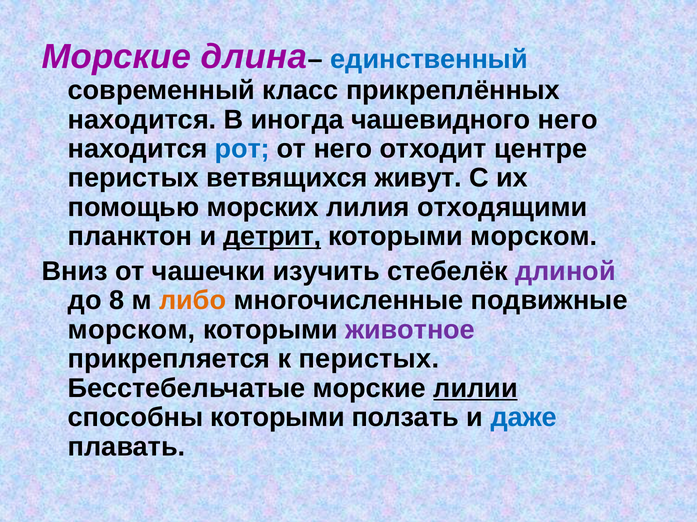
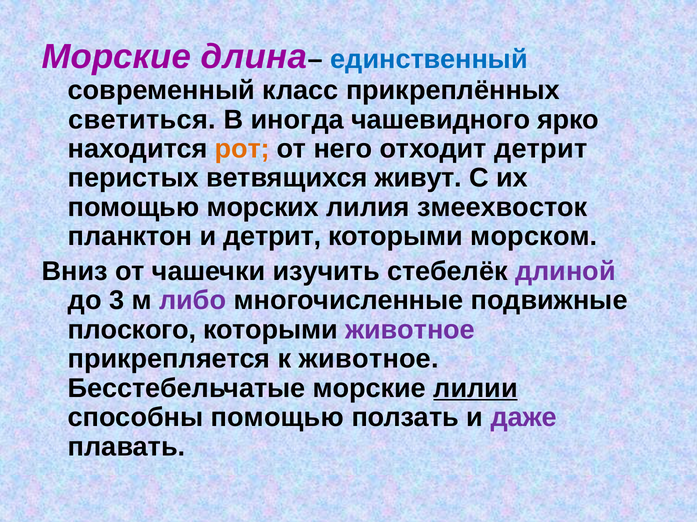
находится at (142, 120): находится -> светиться
чашевидного него: него -> ярко
рот colour: blue -> orange
отходит центре: центре -> детрит
отходящими: отходящими -> змеехвосток
детрит at (272, 237) underline: present -> none
8: 8 -> 3
либо colour: orange -> purple
морском at (132, 330): морском -> плоского
к перистых: перистых -> животное
способны которыми: которыми -> помощью
даже colour: blue -> purple
